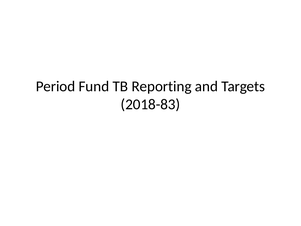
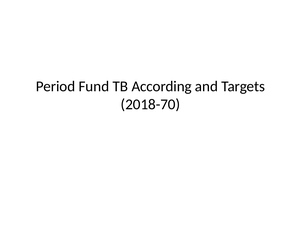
Reporting: Reporting -> According
2018-83: 2018-83 -> 2018-70
